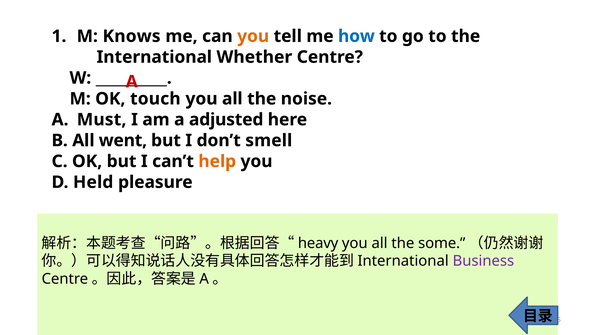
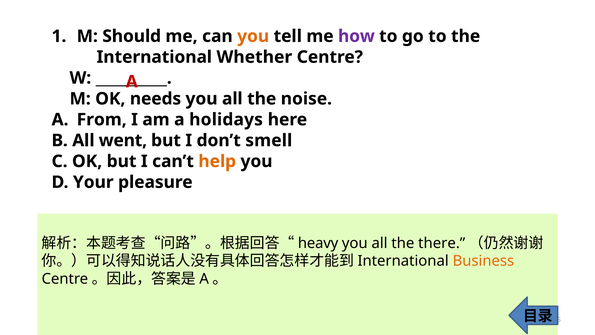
Knows: Knows -> Should
how colour: blue -> purple
touch: touch -> needs
Must: Must -> From
adjusted: adjusted -> holidays
Held: Held -> Your
some: some -> there
Business colour: purple -> orange
